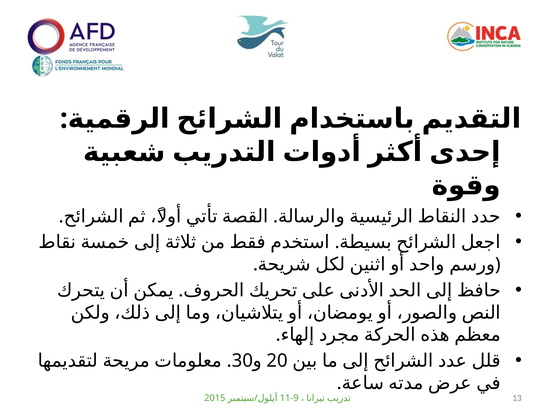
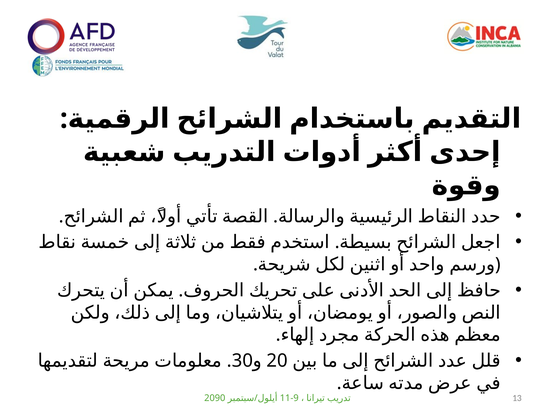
2015: 2015 -> 2090
